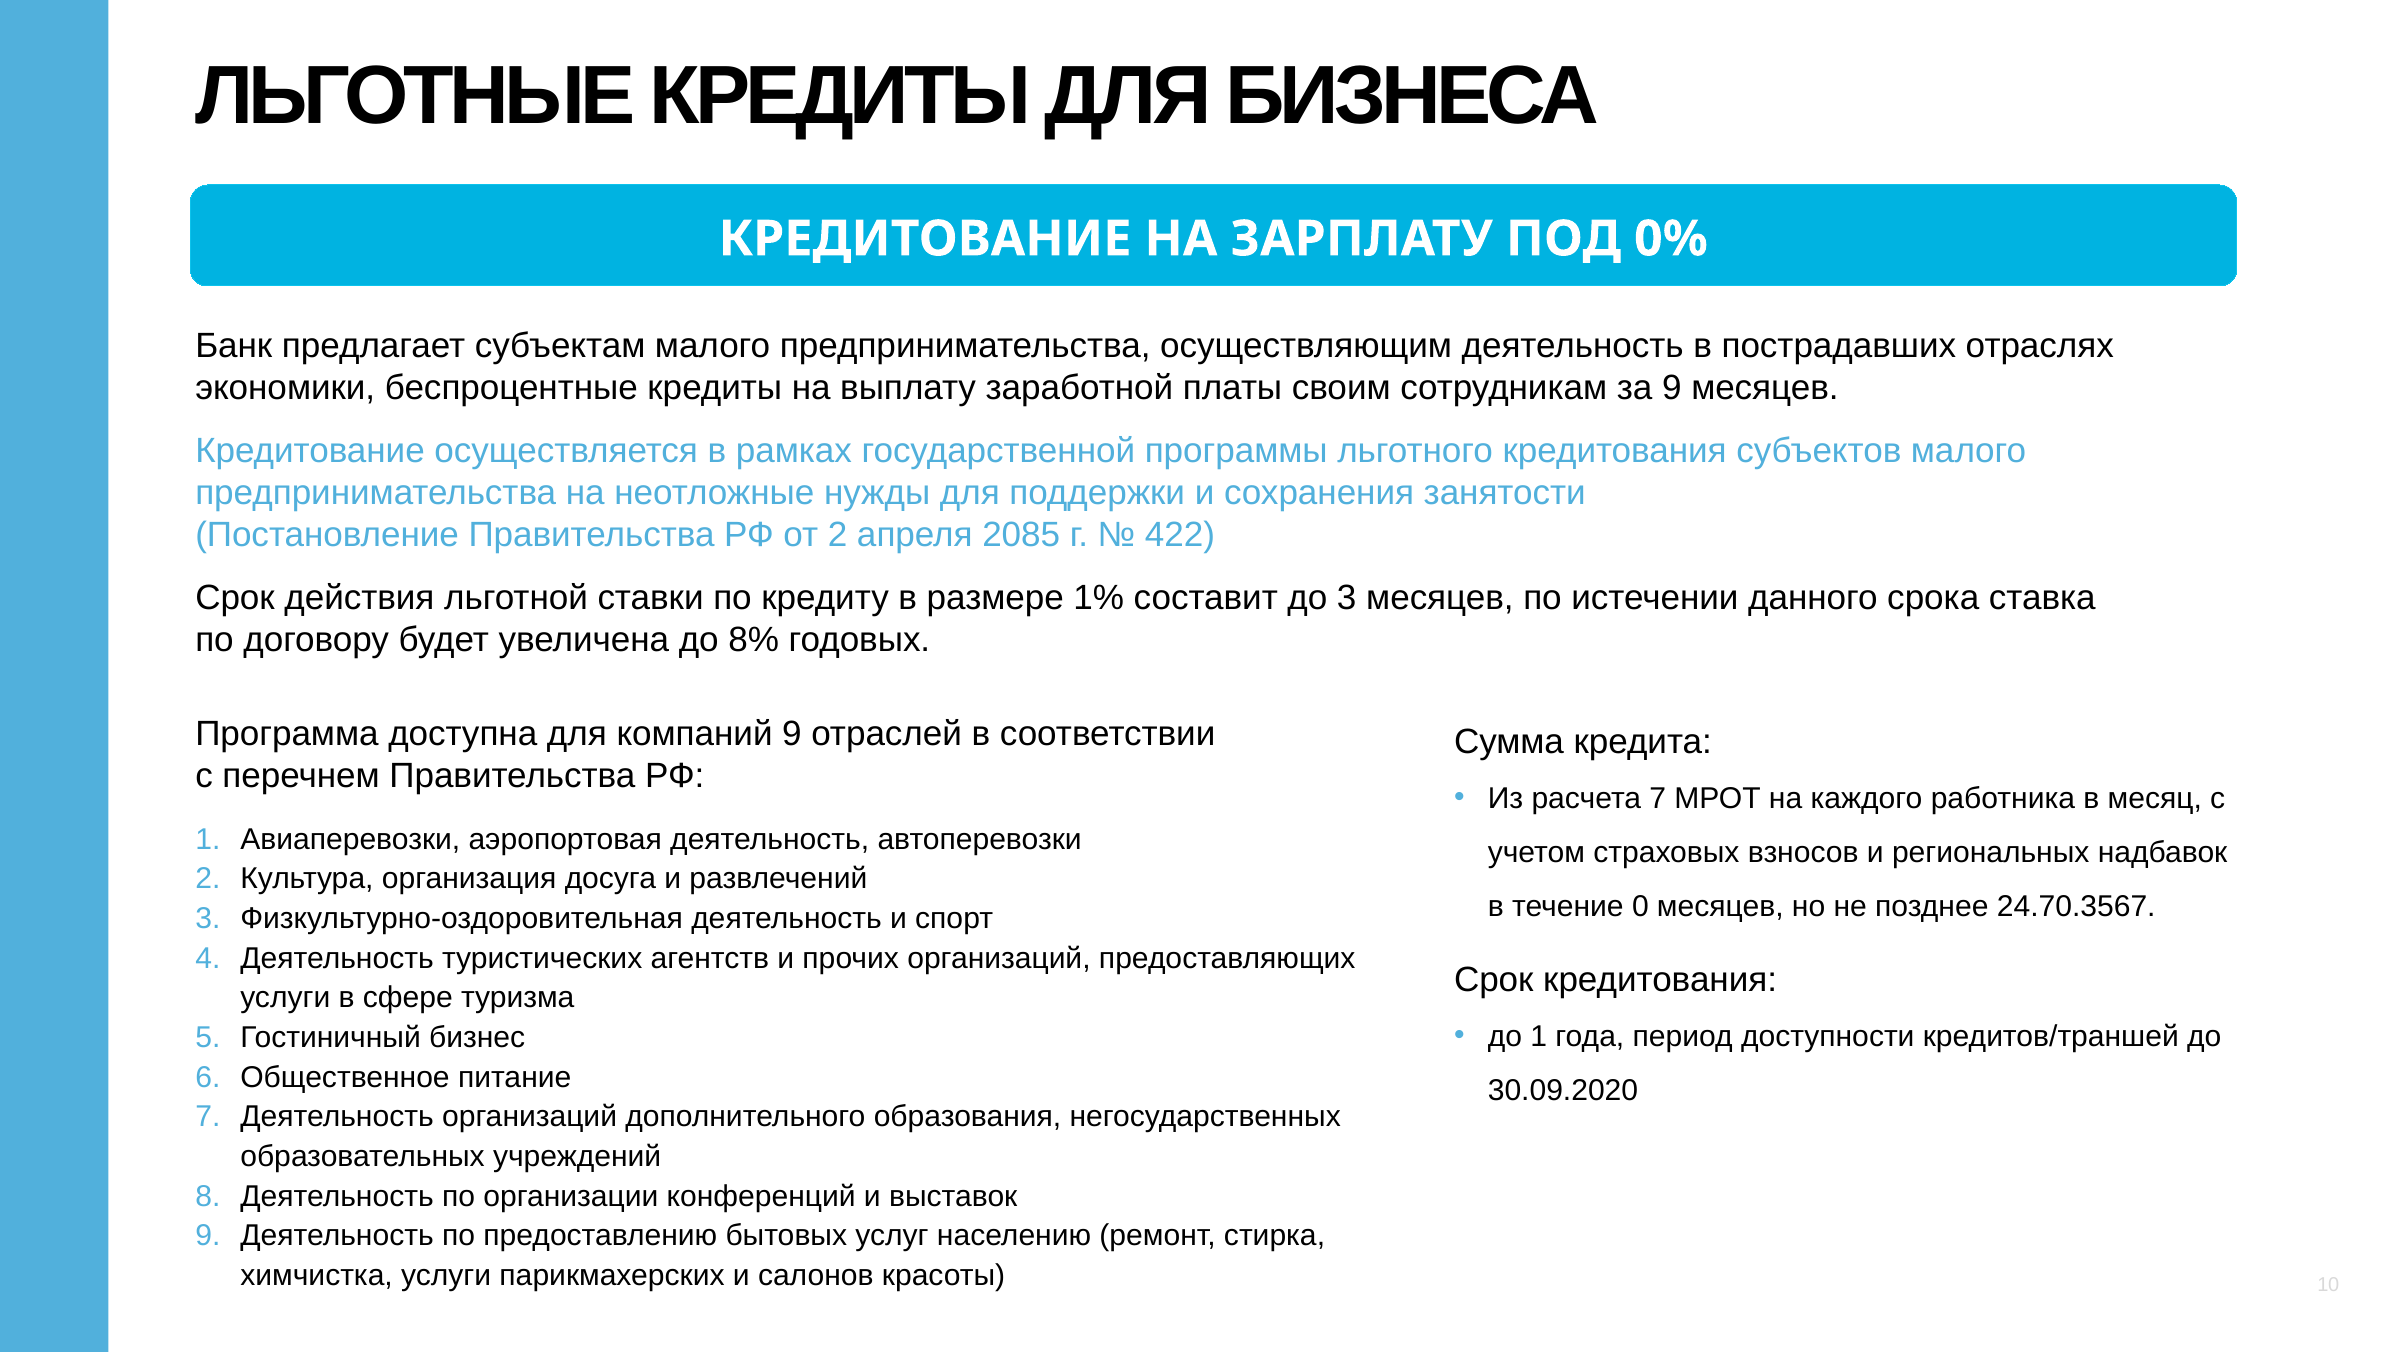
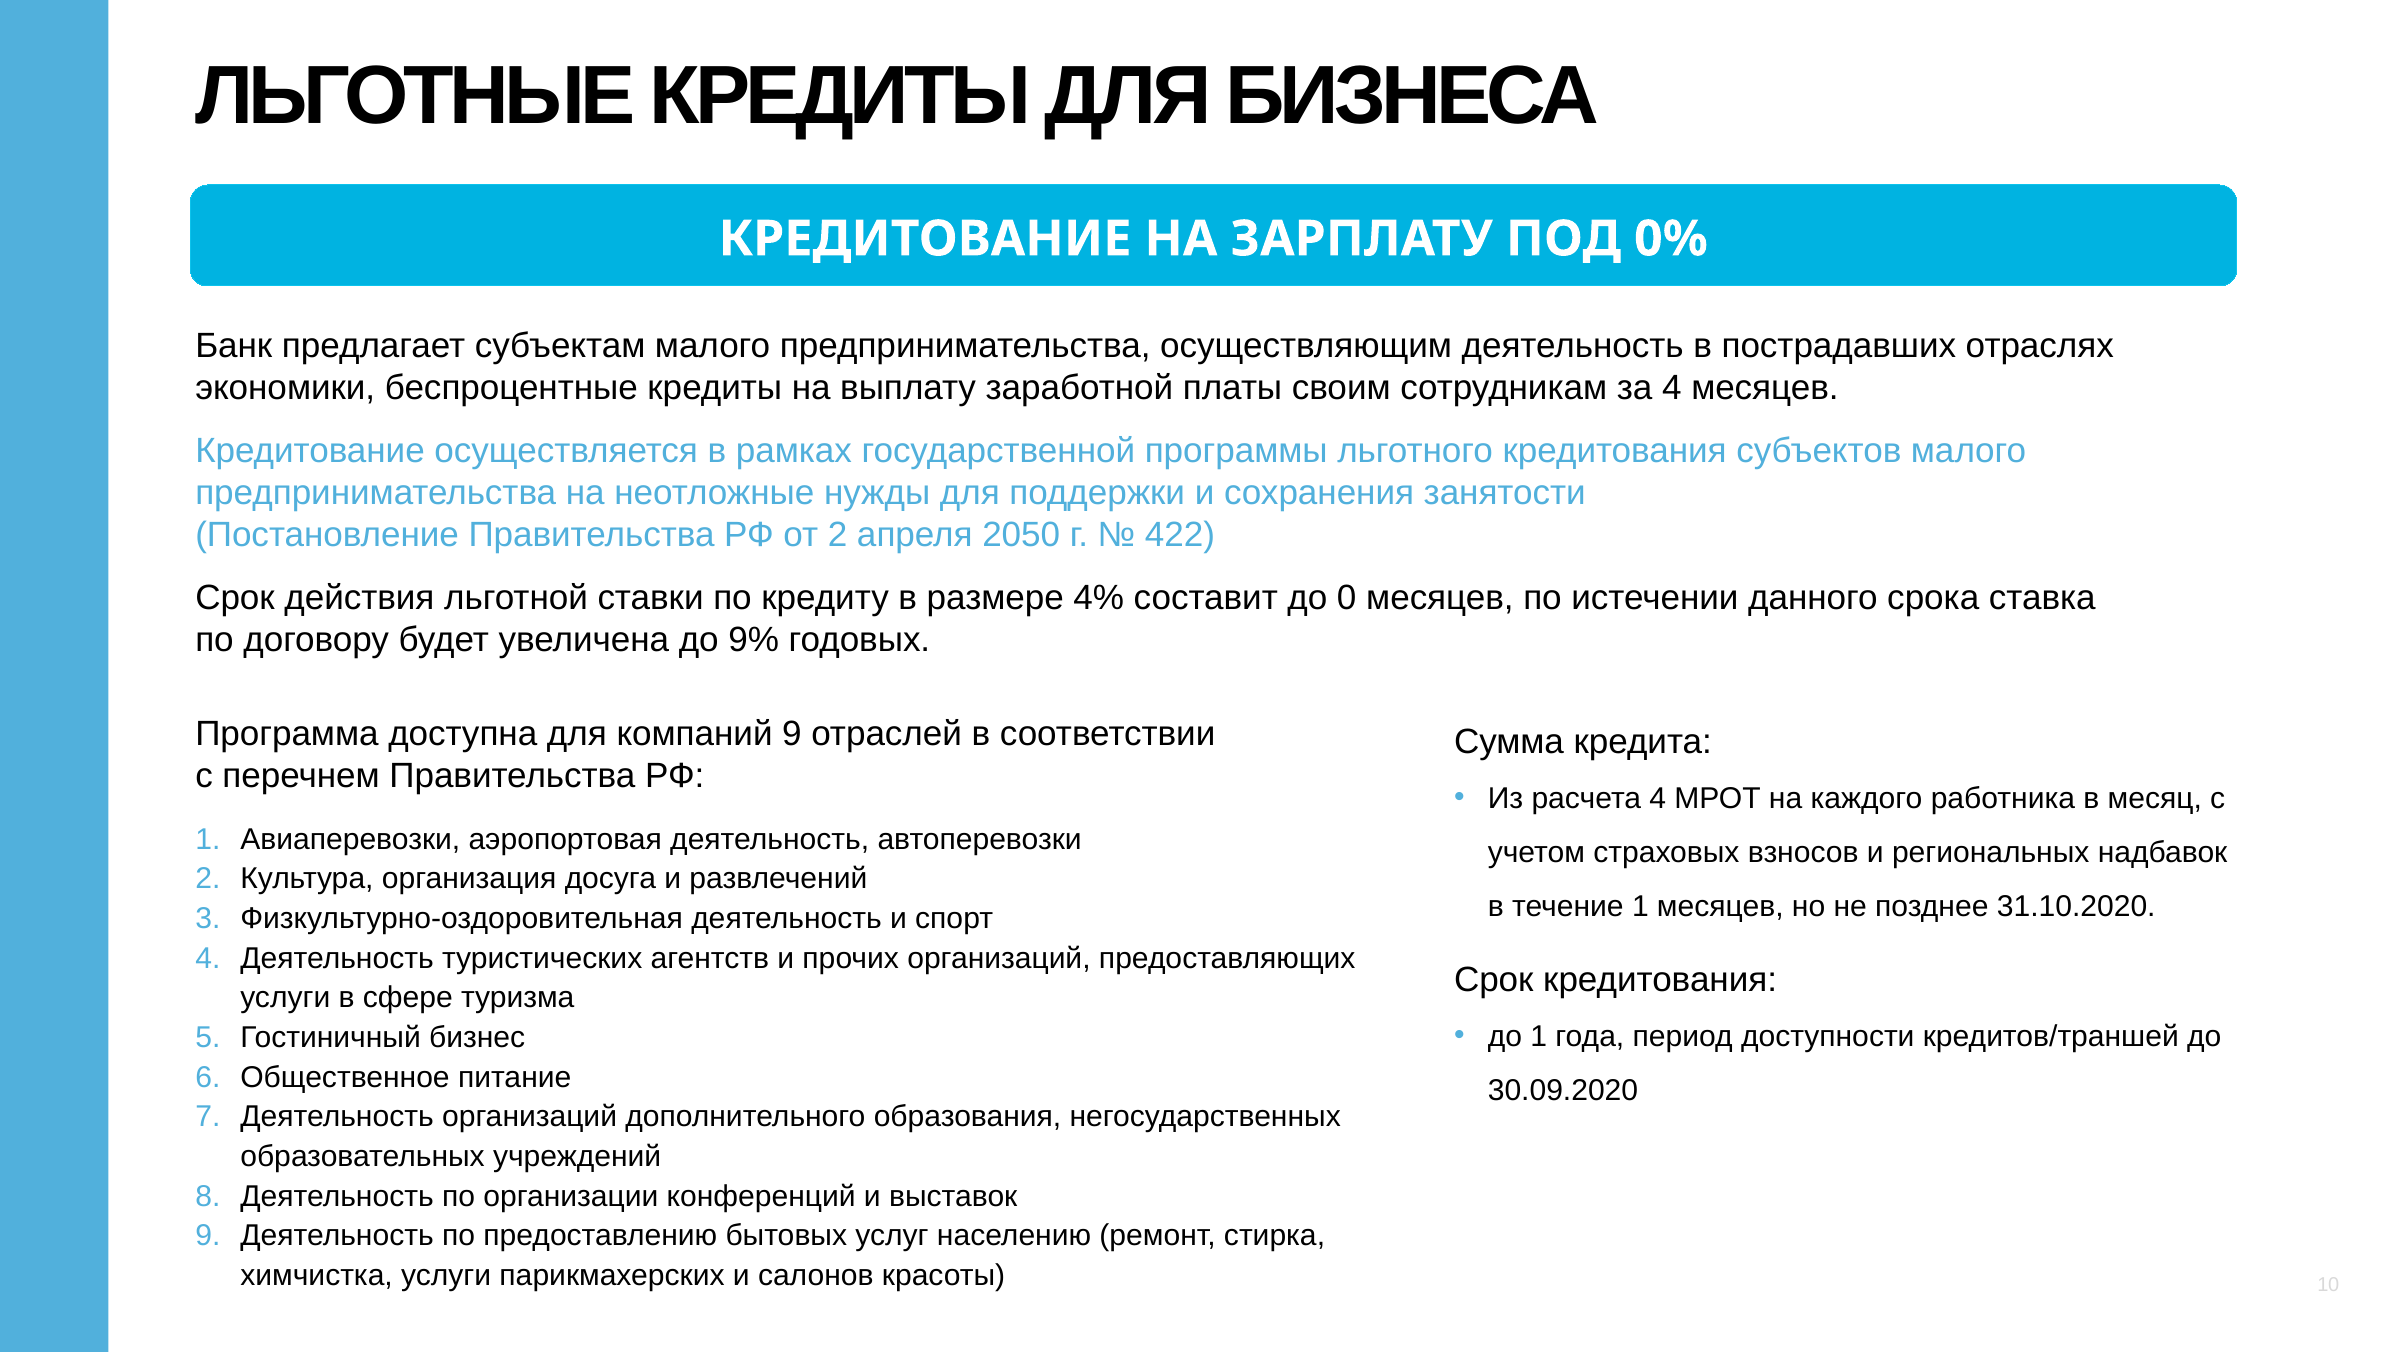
за 9: 9 -> 4
2085: 2085 -> 2050
1%: 1% -> 4%
до 3: 3 -> 0
8%: 8% -> 9%
расчета 7: 7 -> 4
течение 0: 0 -> 1
24.70.3567: 24.70.3567 -> 31.10.2020
